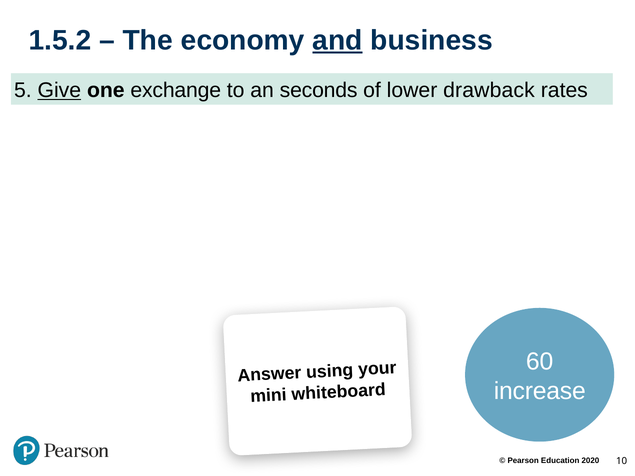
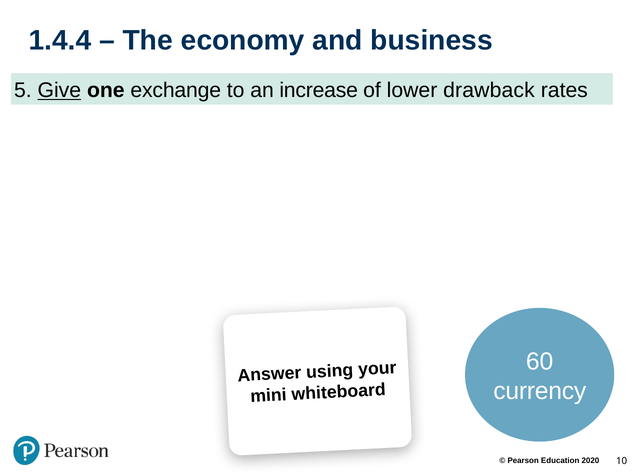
1.5.2: 1.5.2 -> 1.4.4
and underline: present -> none
seconds: seconds -> increase
increase: increase -> currency
